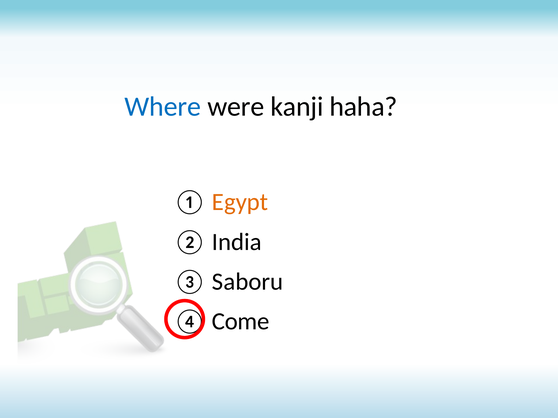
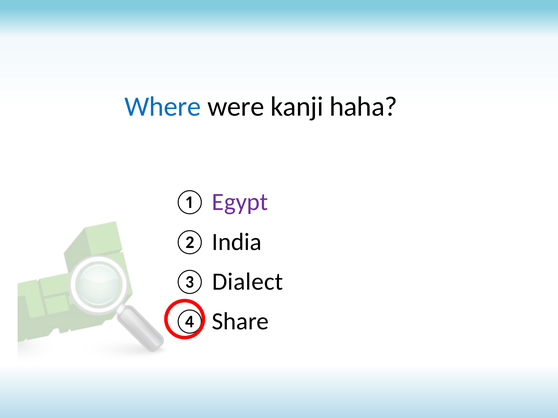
Egypt colour: orange -> purple
Saboru: Saboru -> Dialect
Come: Come -> Share
